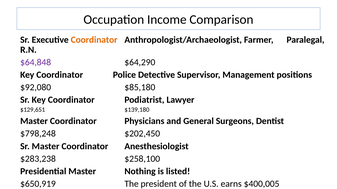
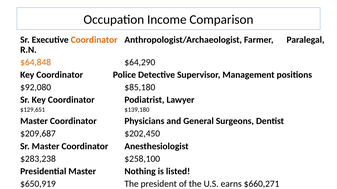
$64,848 colour: purple -> orange
$798,248: $798,248 -> $209,687
$400,005: $400,005 -> $660,271
